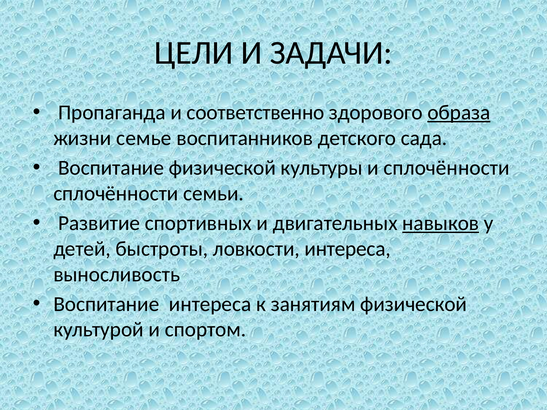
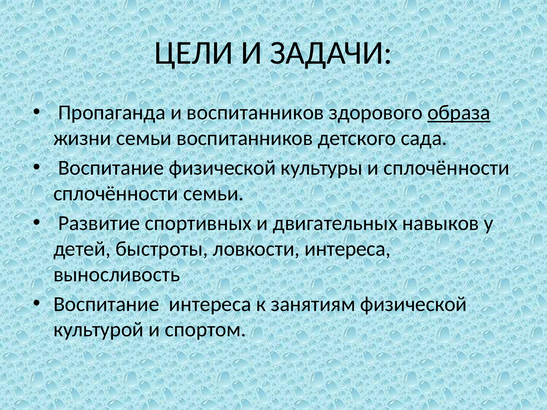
и соответственно: соответственно -> воспитанников
жизни семье: семье -> семьи
навыков underline: present -> none
